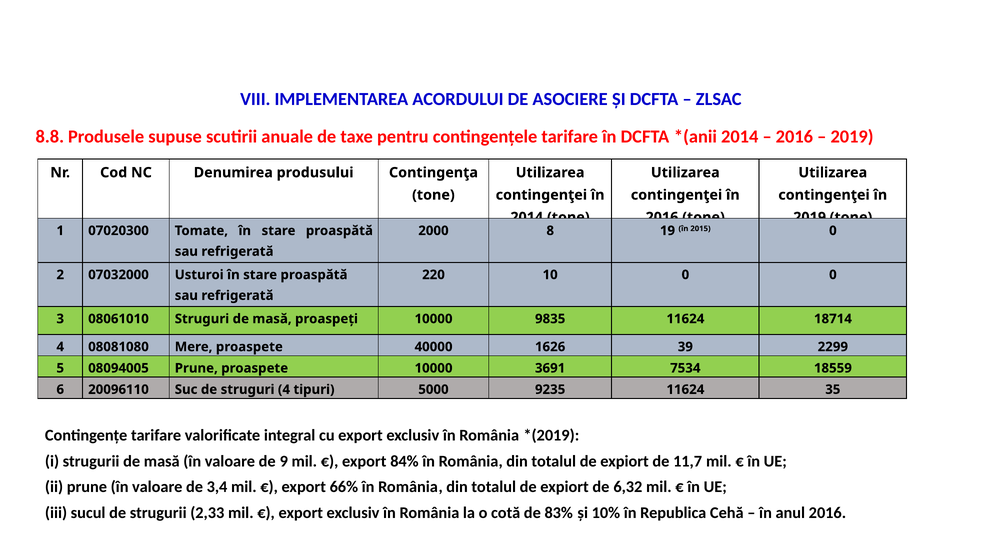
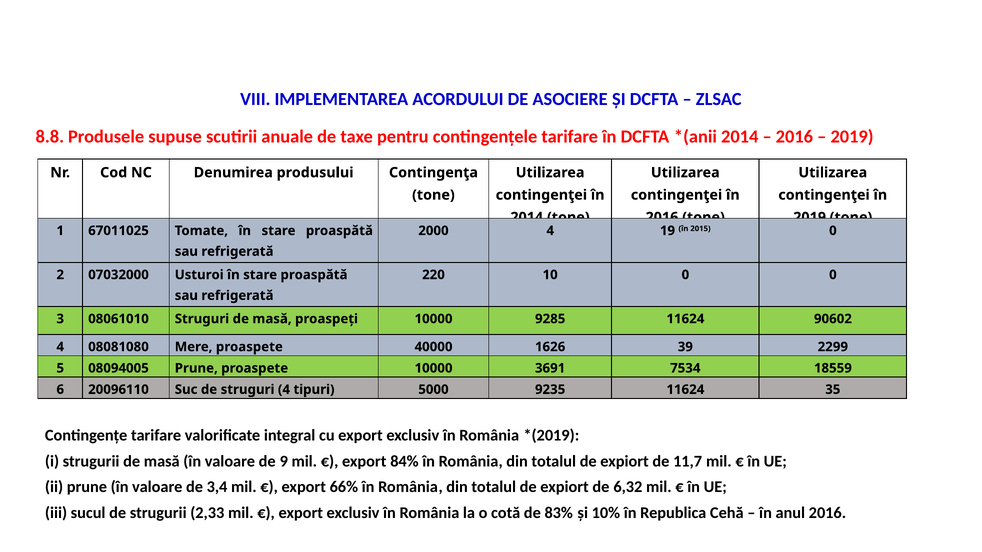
07020300: 07020300 -> 67011025
2000 8: 8 -> 4
9835: 9835 -> 9285
18714: 18714 -> 90602
